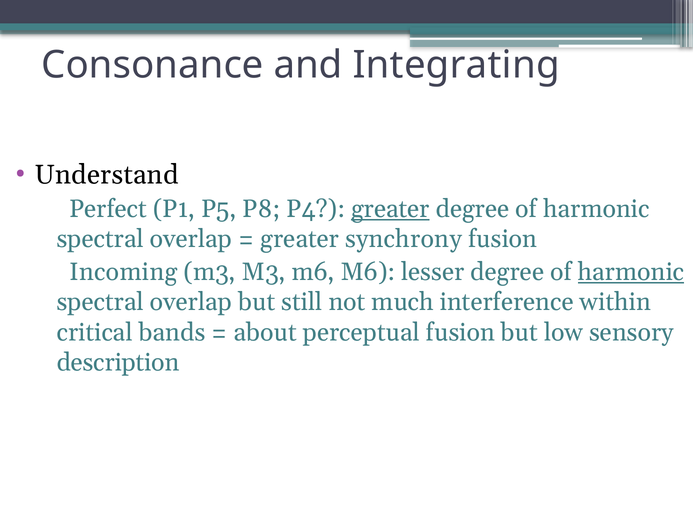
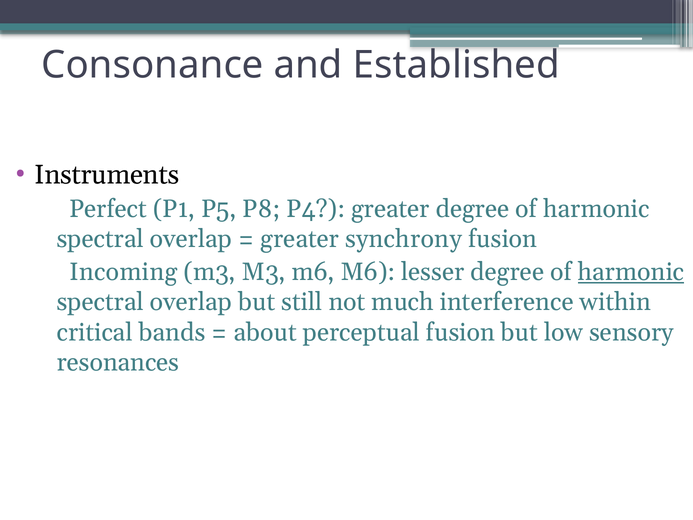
Integrating: Integrating -> Established
Understand: Understand -> Instruments
greater at (390, 209) underline: present -> none
description: description -> resonances
